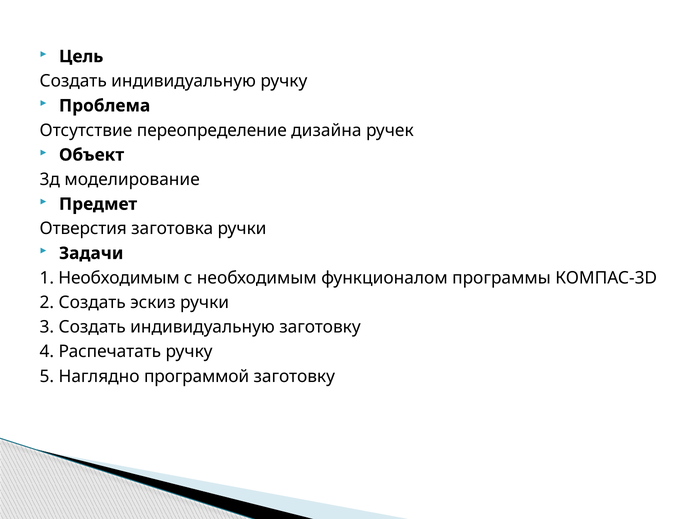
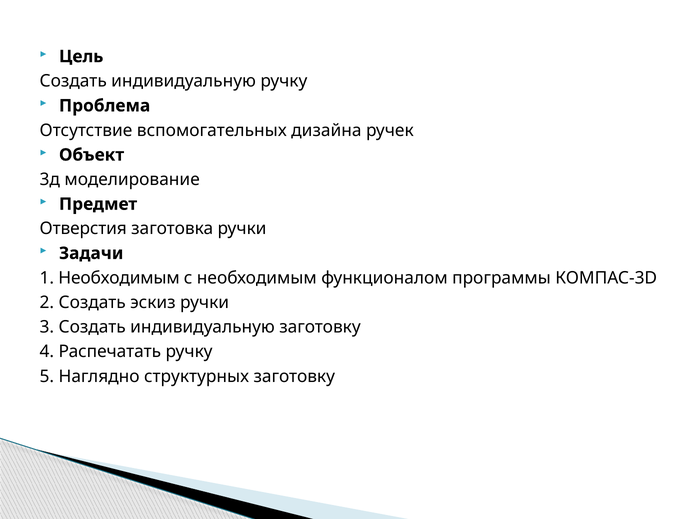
переопределение: переопределение -> вспомогательных
программой: программой -> структурных
